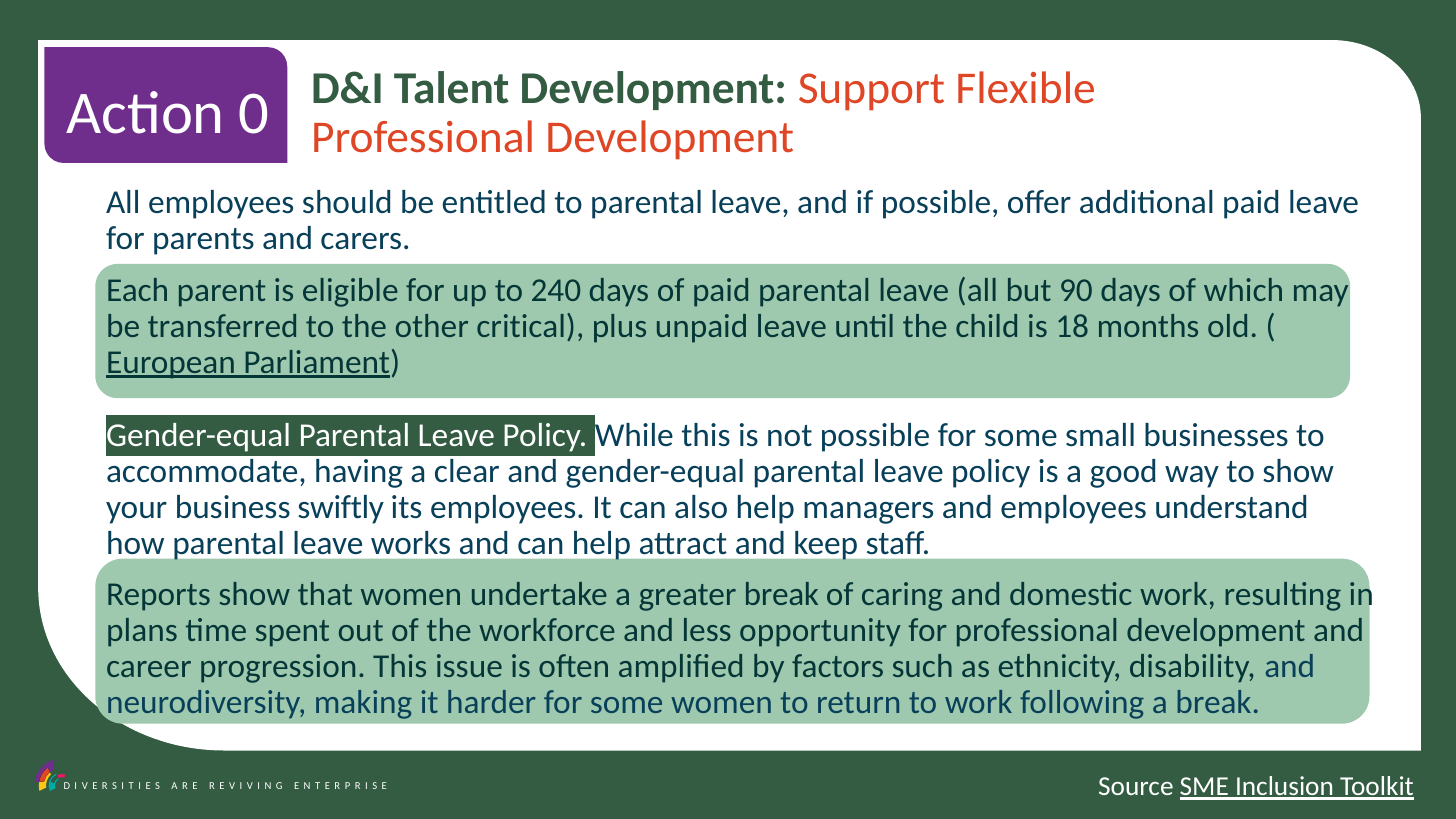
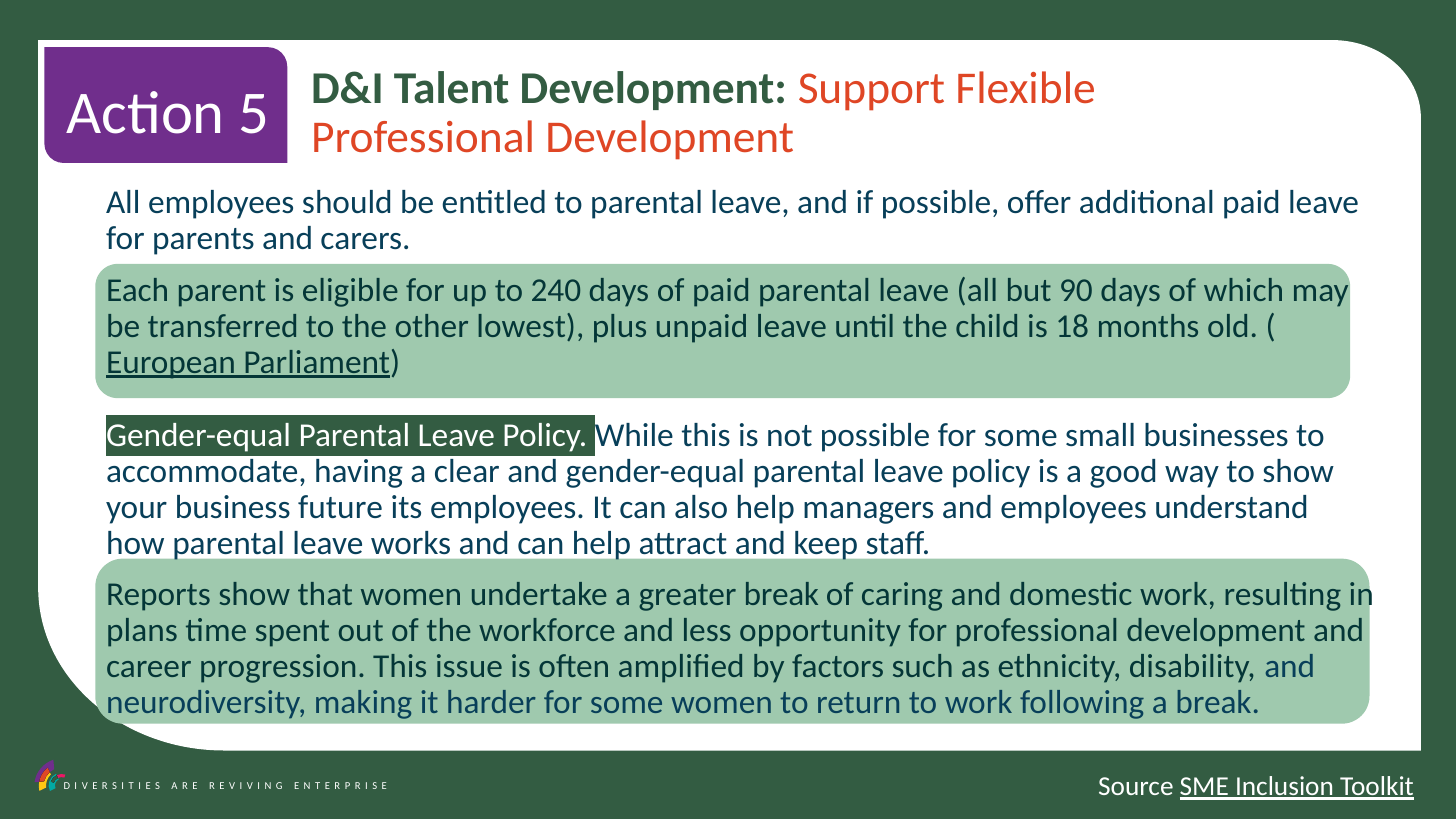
0: 0 -> 5
critical: critical -> lowest
swiftly: swiftly -> future
